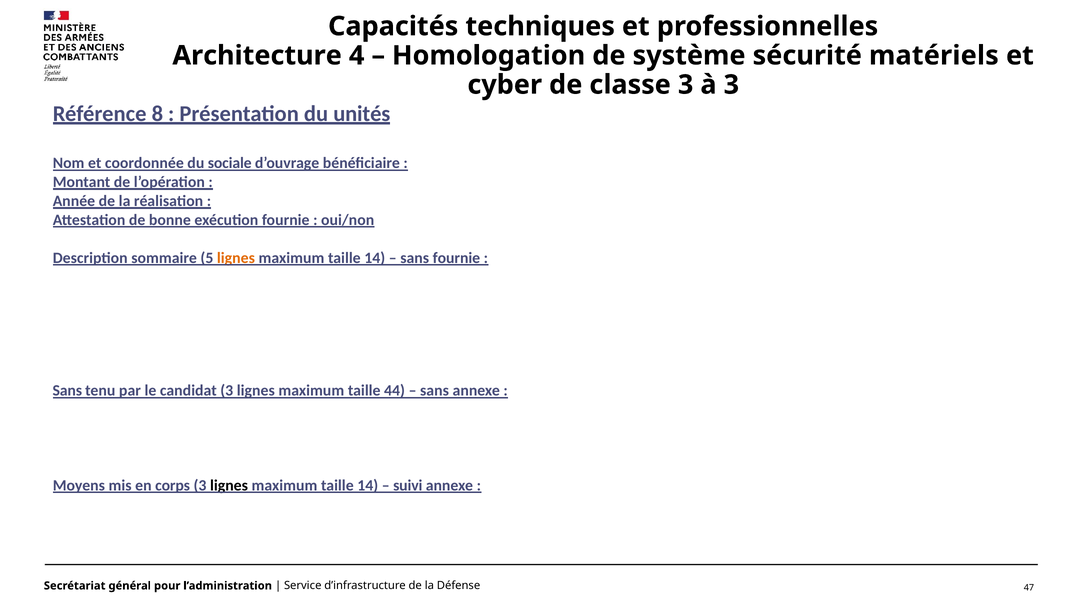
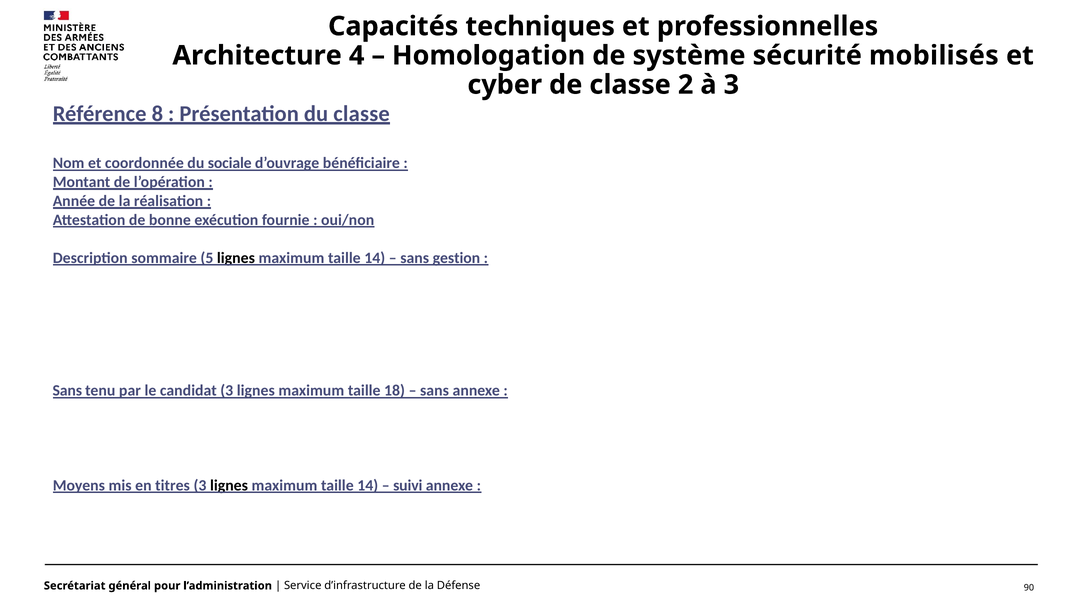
matériels: matériels -> mobilisés
classe 3: 3 -> 2
du unités: unités -> classe
lignes at (236, 258) colour: orange -> black
sans fournie: fournie -> gestion
44: 44 -> 18
corps: corps -> titres
47: 47 -> 90
